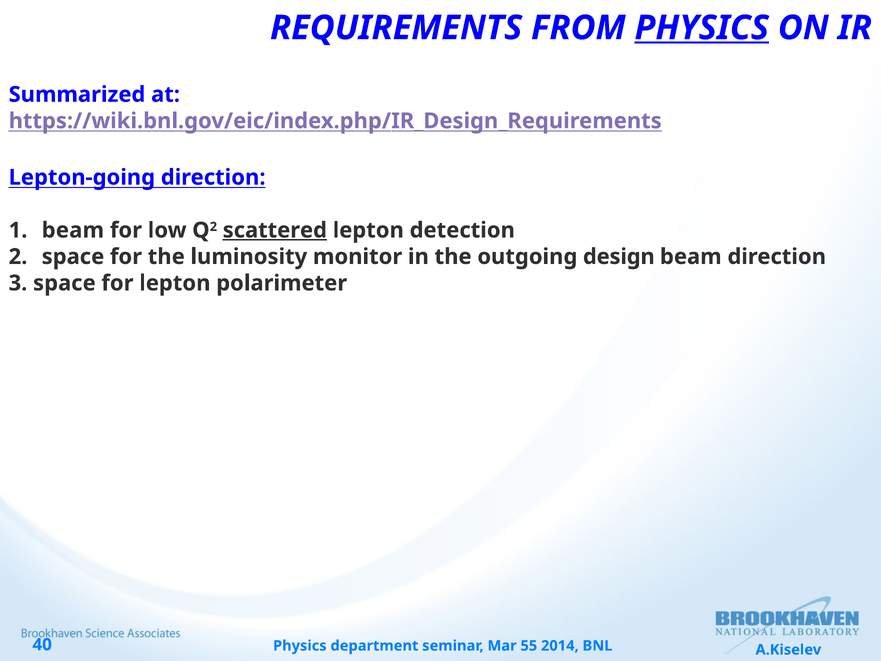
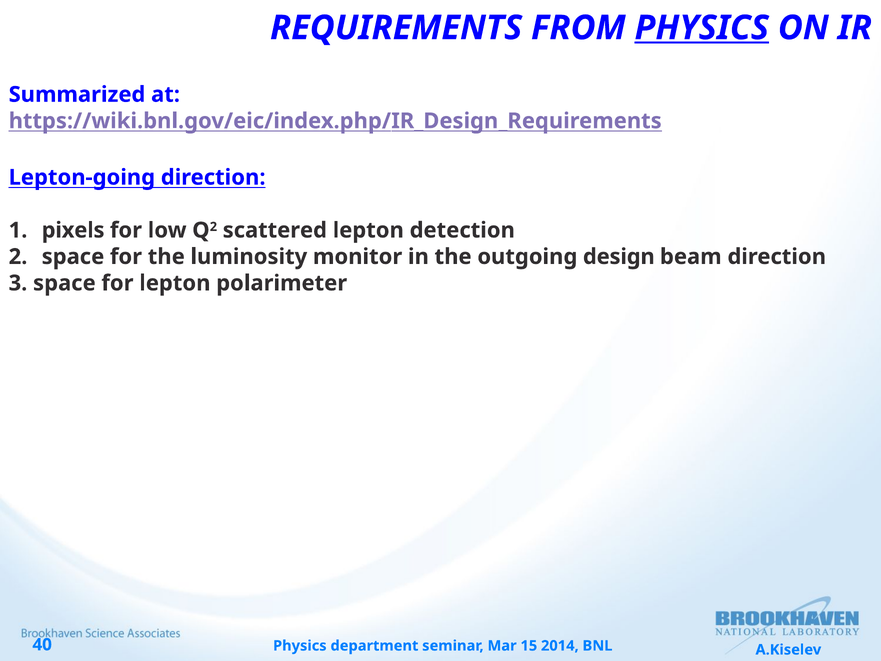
beam at (73, 230): beam -> pixels
scattered underline: present -> none
55: 55 -> 15
